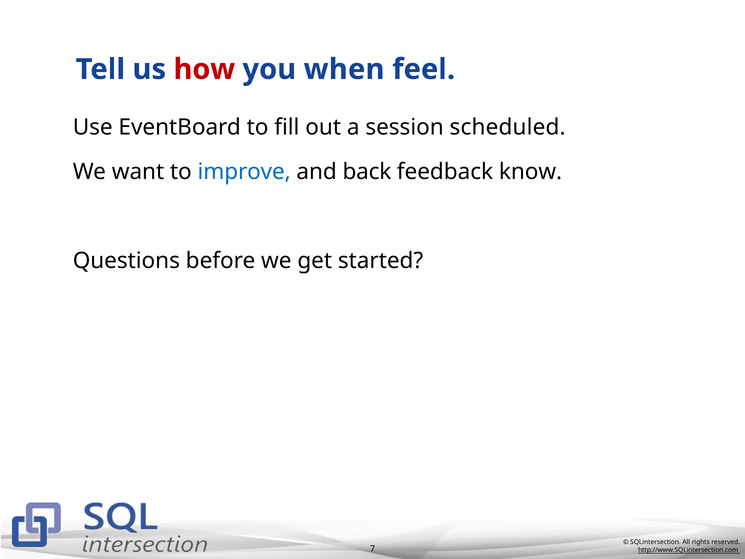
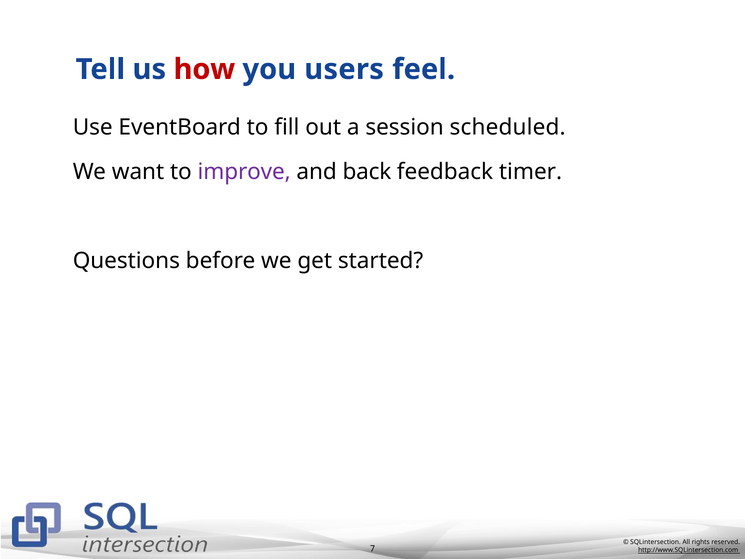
when: when -> users
improve colour: blue -> purple
know: know -> timer
